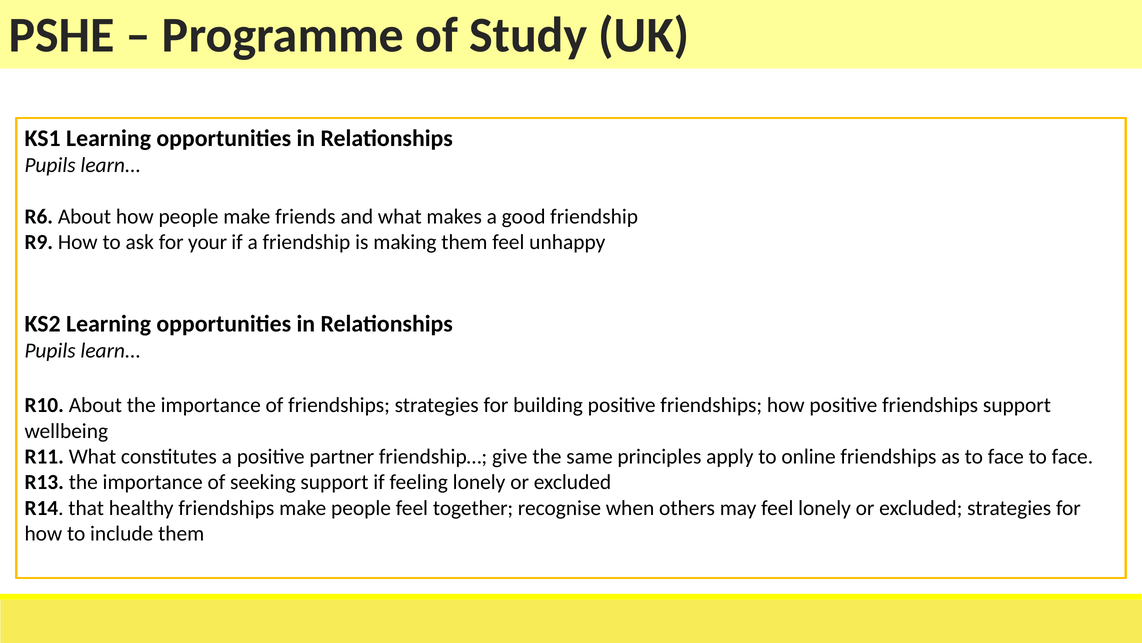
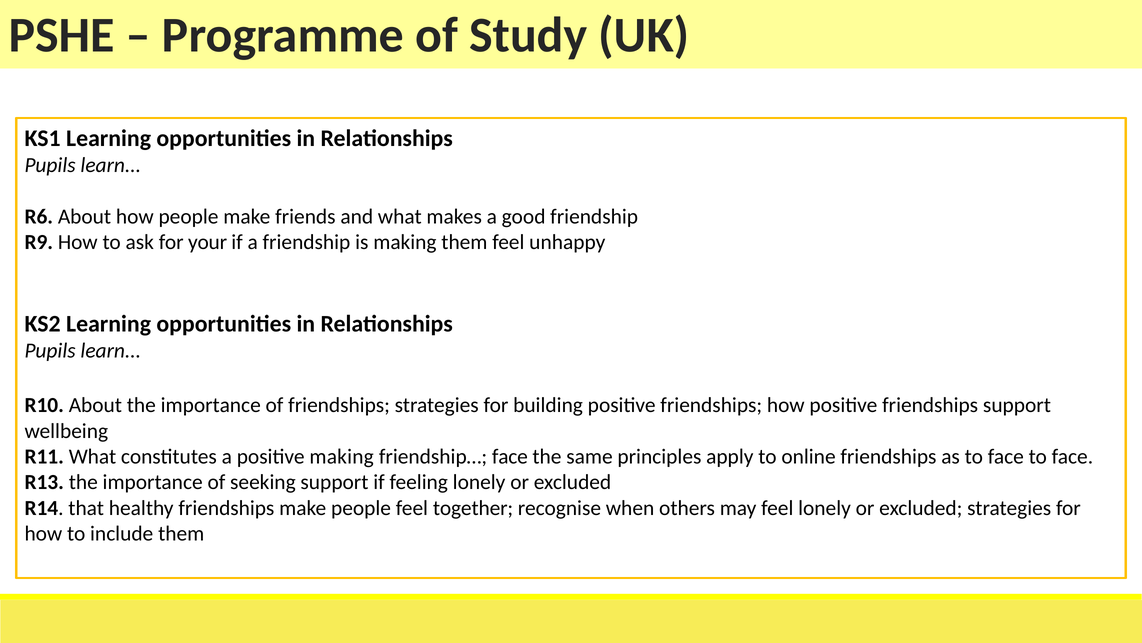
positive partner: partner -> making
friendship… give: give -> face
